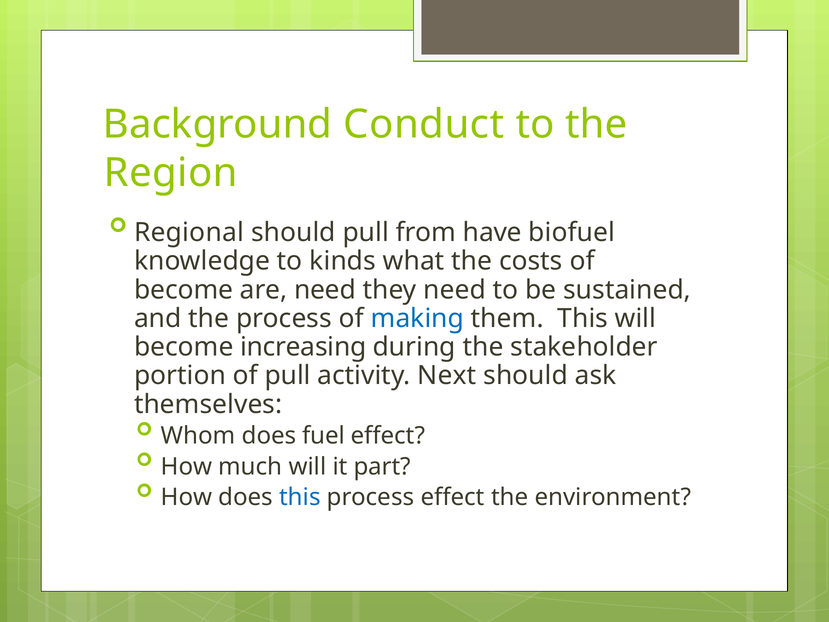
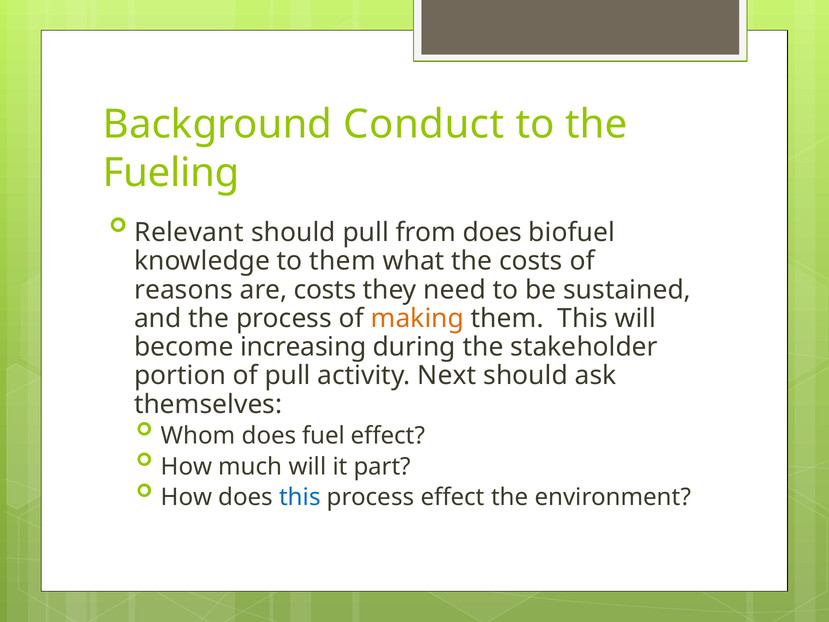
Region: Region -> Fueling
Regional: Regional -> Relevant
from have: have -> does
to kinds: kinds -> them
become at (184, 290): become -> reasons
are need: need -> costs
making colour: blue -> orange
